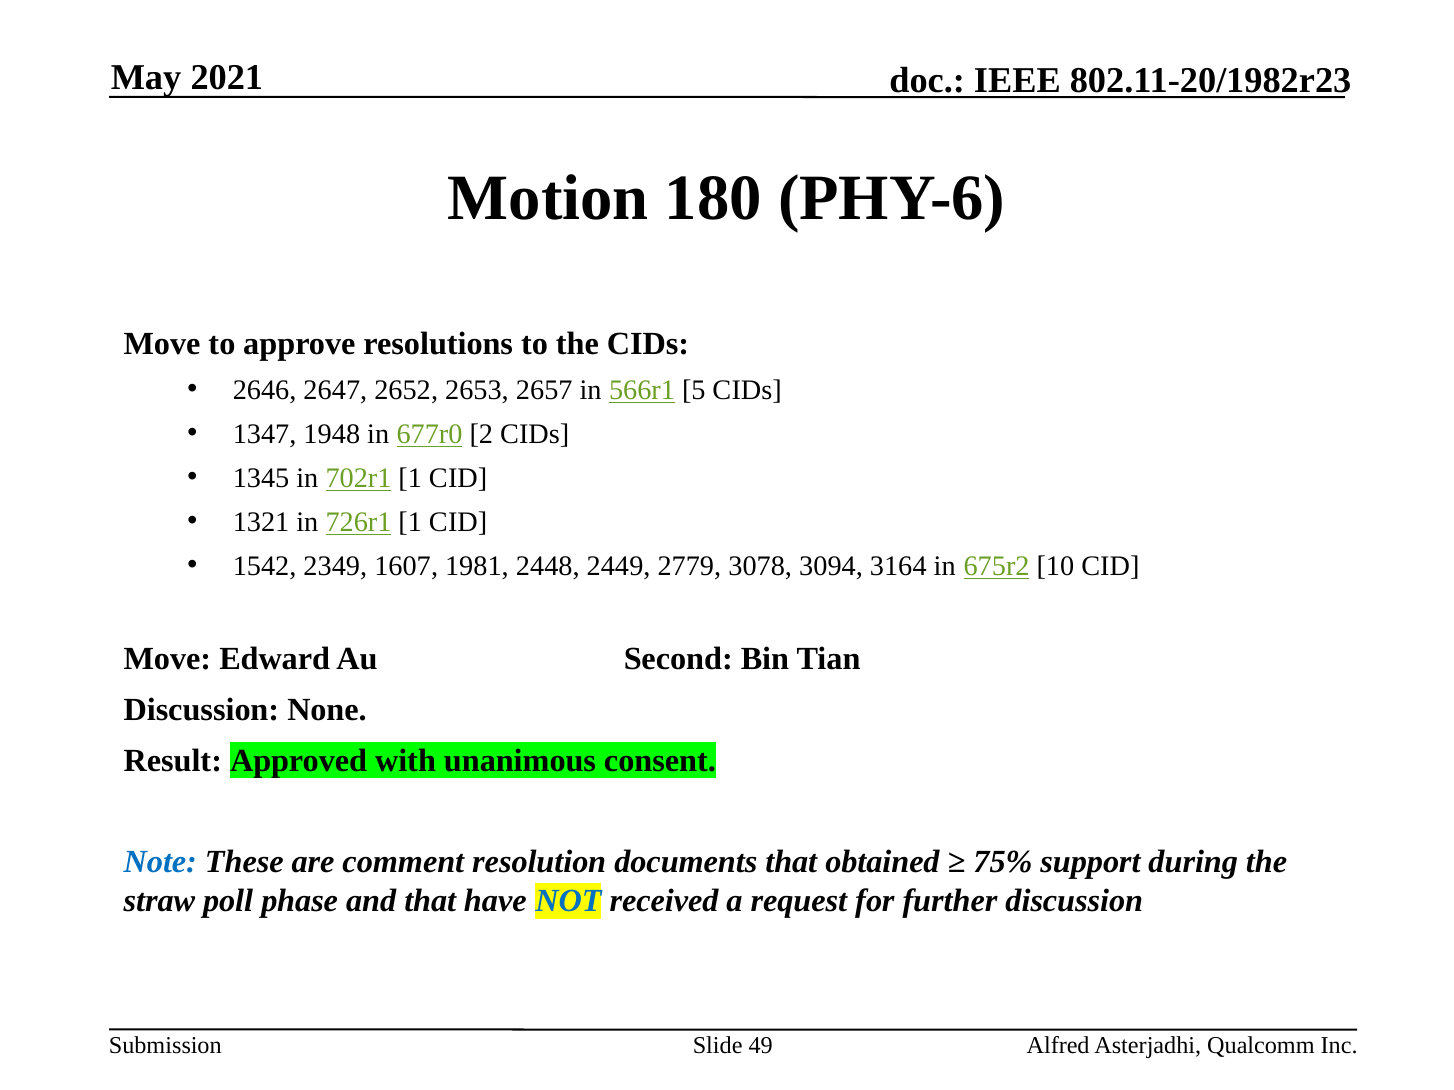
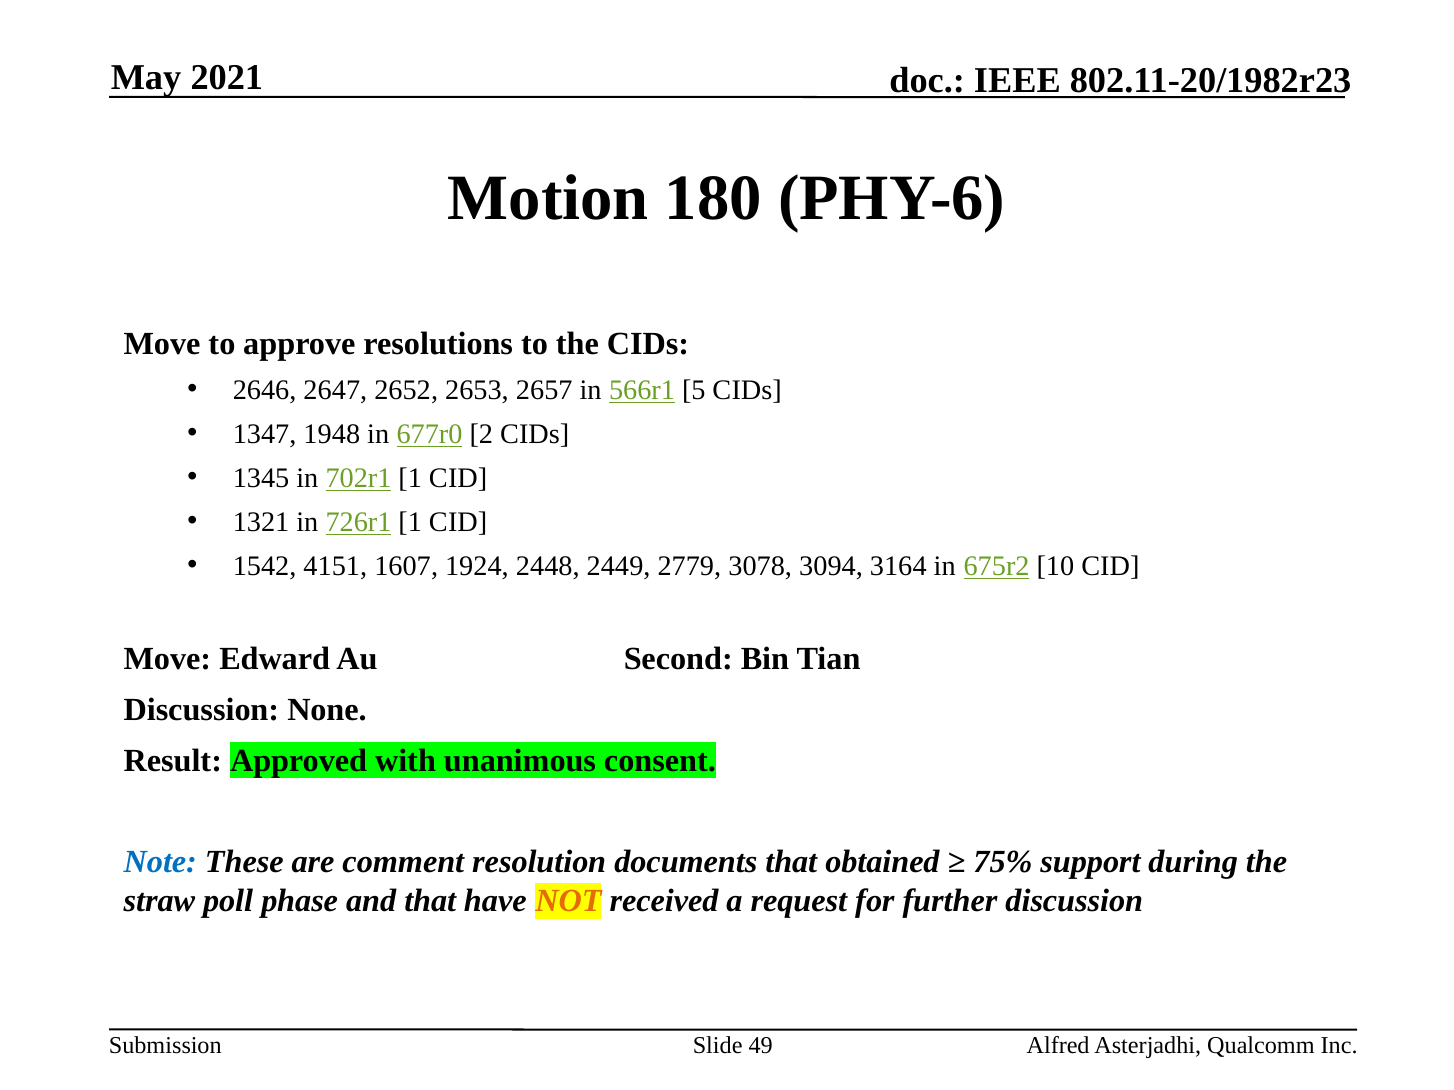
2349: 2349 -> 4151
1981: 1981 -> 1924
NOT colour: blue -> orange
